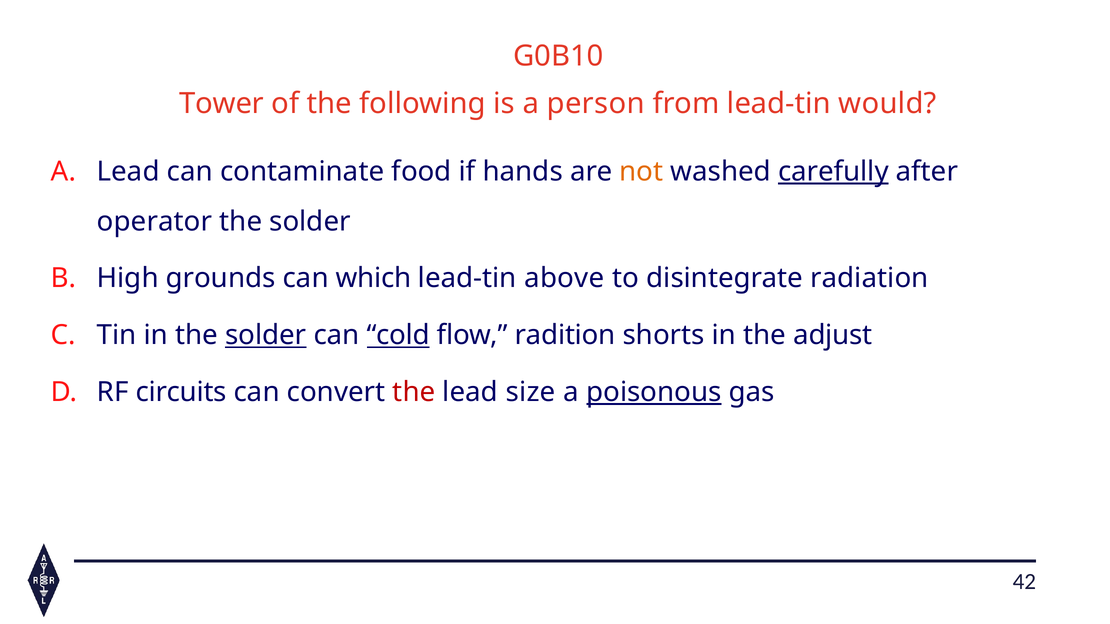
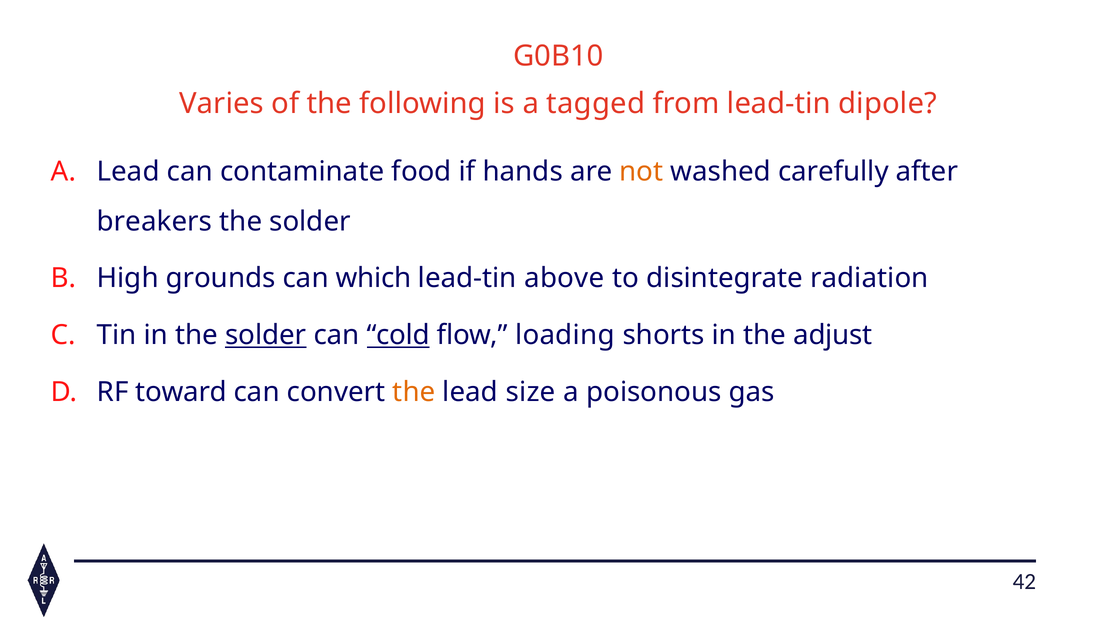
Tower: Tower -> Varies
person: person -> tagged
would: would -> dipole
carefully underline: present -> none
operator: operator -> breakers
radition: radition -> loading
circuits: circuits -> toward
the at (414, 392) colour: red -> orange
poisonous underline: present -> none
